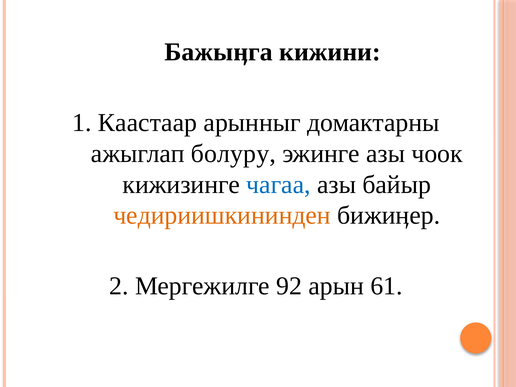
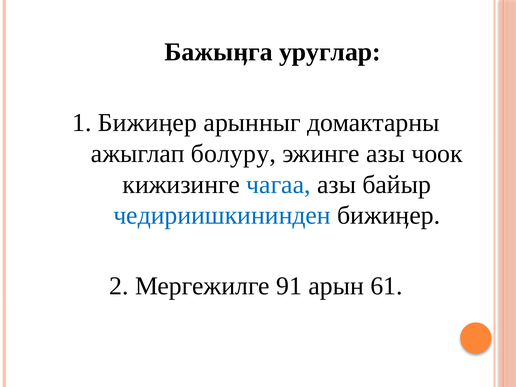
кижини: кижини -> уруглар
1 Каастаар: Каастаар -> Бижиӊер
чедириишкининден colour: orange -> blue
92: 92 -> 91
